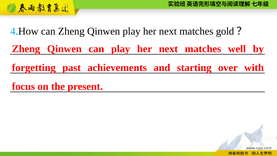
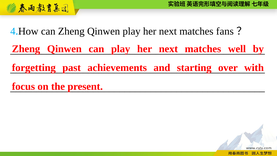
gold: gold -> fans
